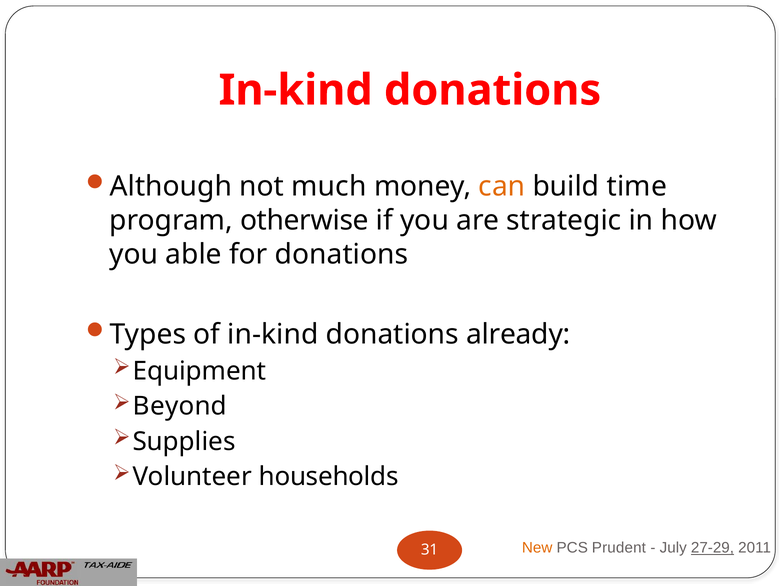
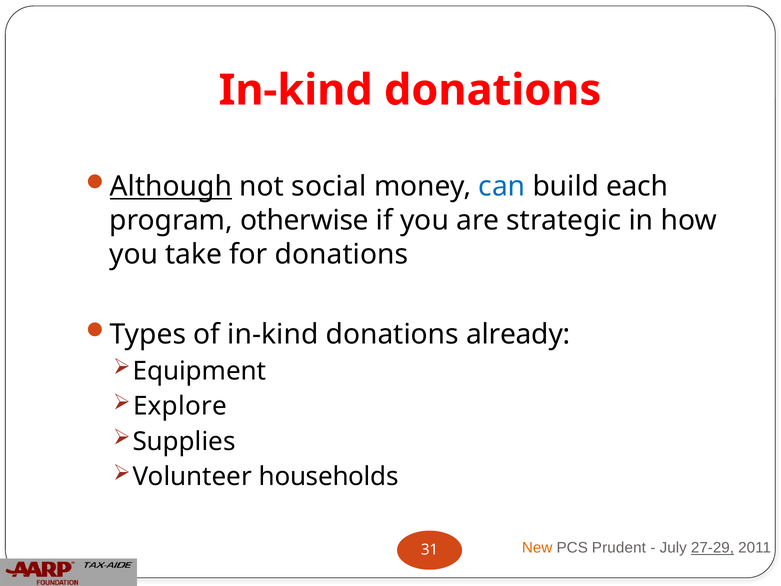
Although underline: none -> present
much: much -> social
can colour: orange -> blue
time: time -> each
able: able -> take
Beyond: Beyond -> Explore
